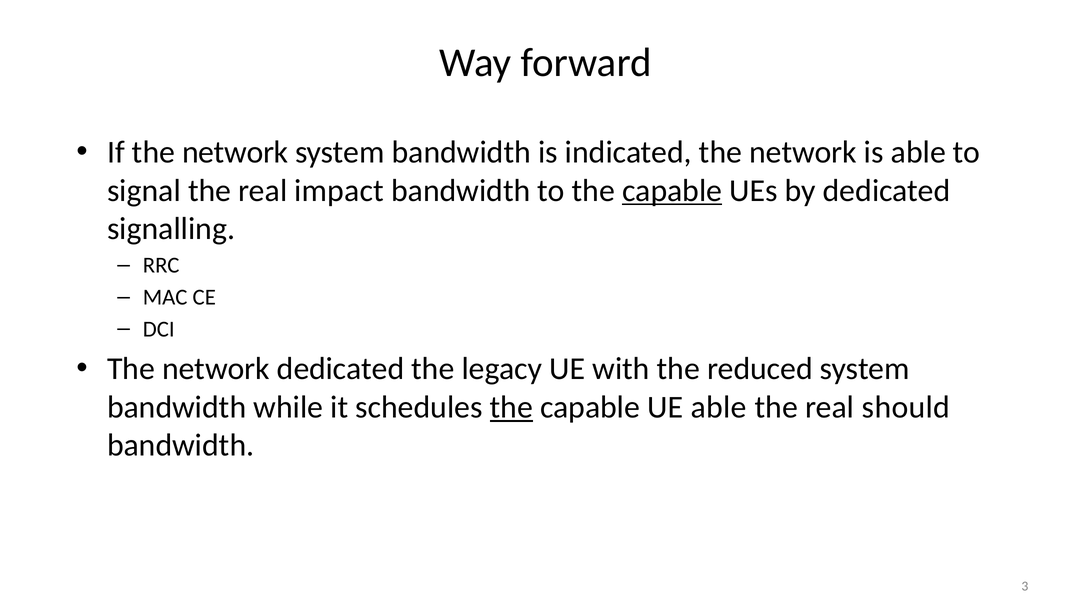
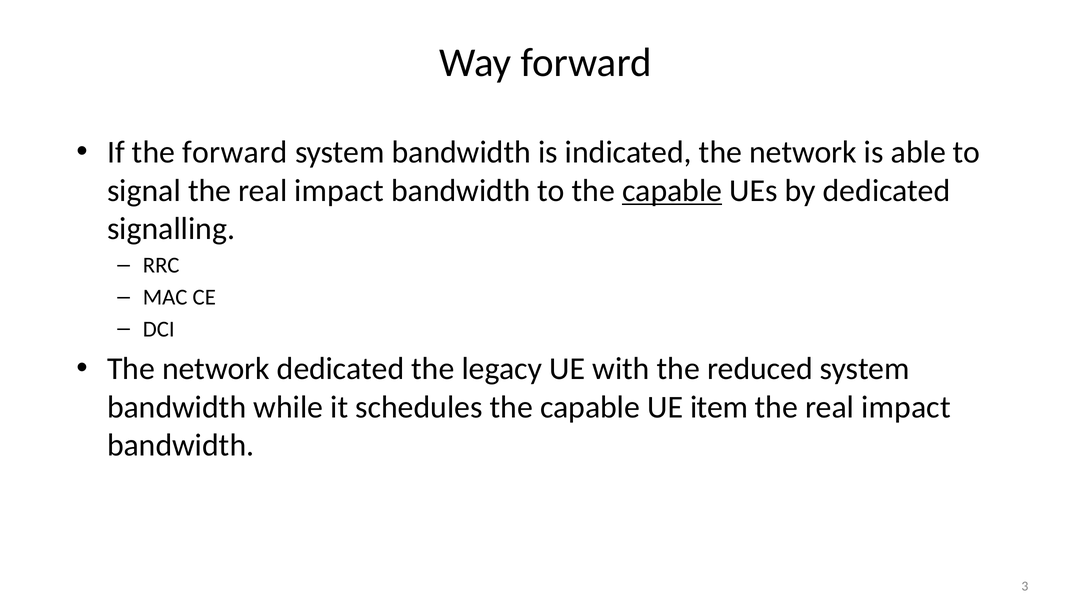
If the network: network -> forward
the at (511, 407) underline: present -> none
UE able: able -> item
should at (906, 407): should -> impact
